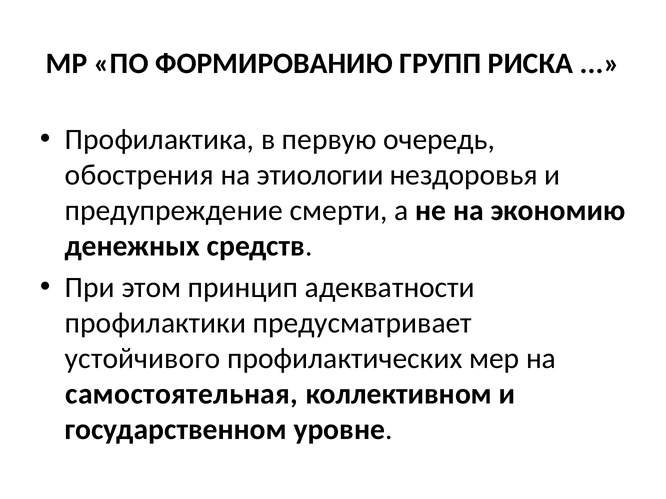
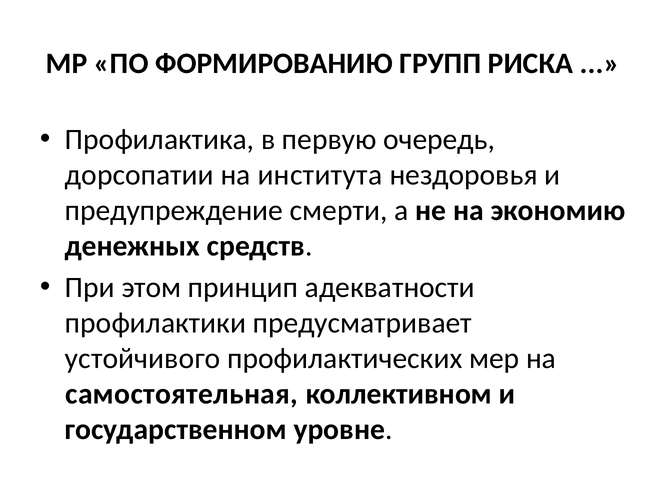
обострения: обострения -> дорсопатии
этиологии: этиологии -> института
